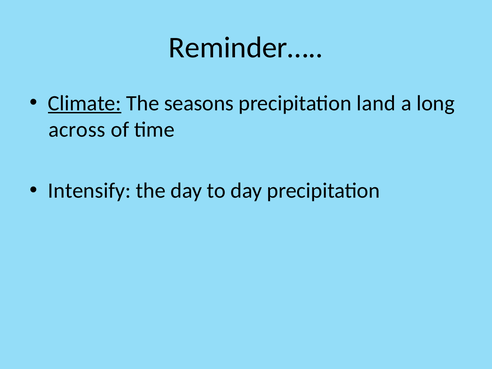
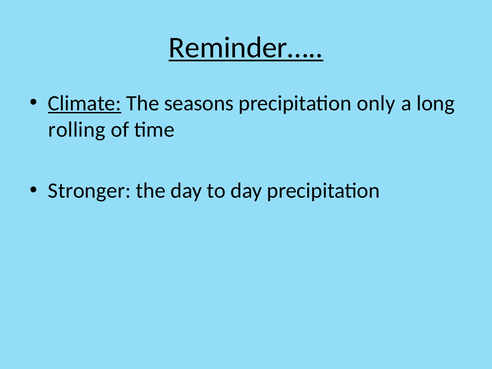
Reminder… underline: none -> present
land: land -> only
across: across -> rolling
Intensify: Intensify -> Stronger
